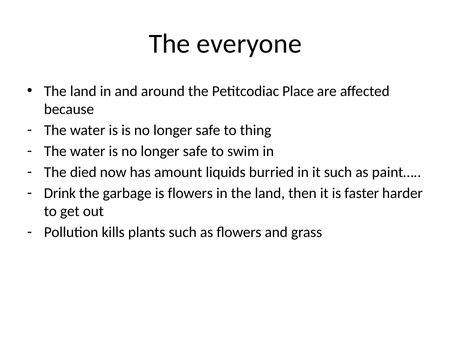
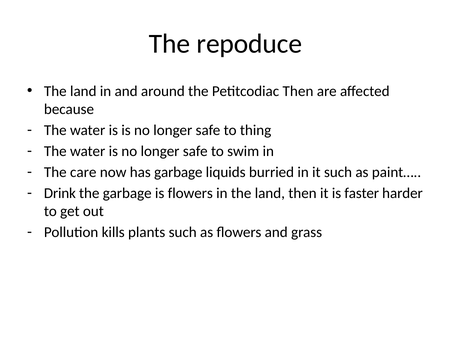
everyone: everyone -> repoduce
Petitcodiac Place: Place -> Then
died: died -> care
has amount: amount -> garbage
